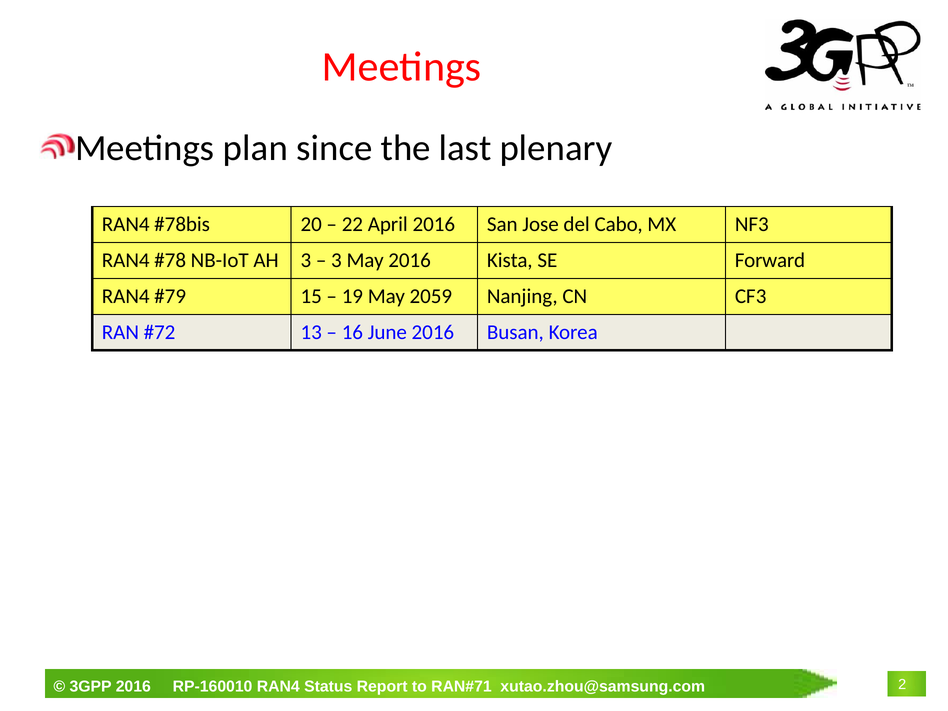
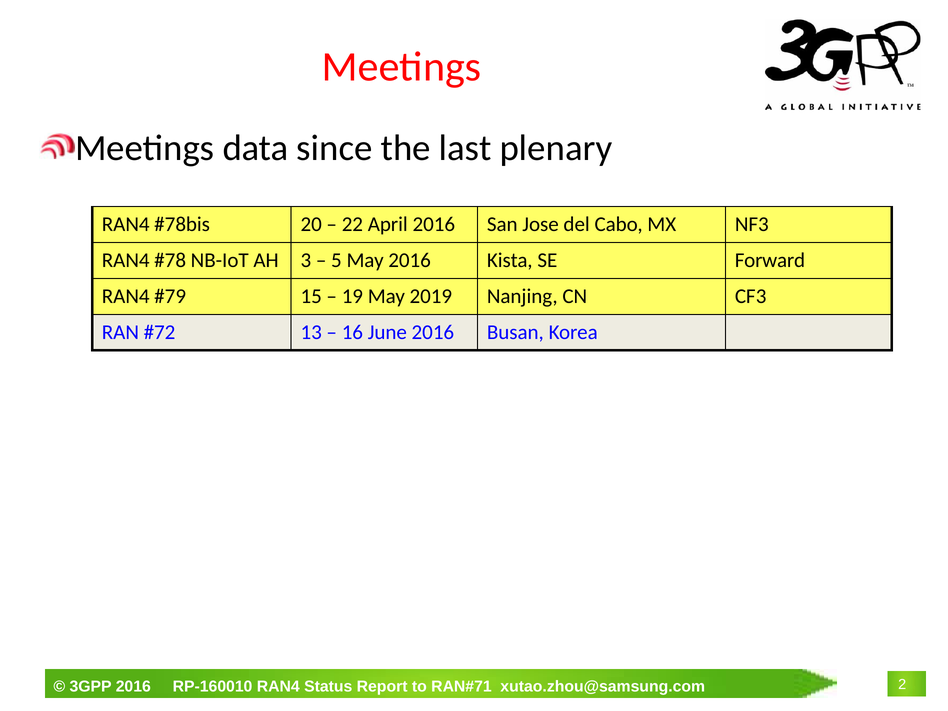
plan: plan -> data
3 at (336, 260): 3 -> 5
2059: 2059 -> 2019
